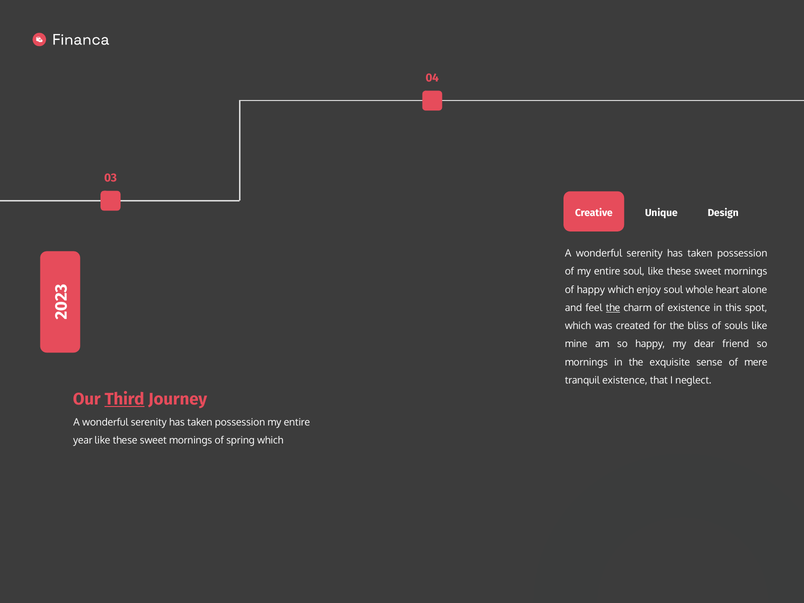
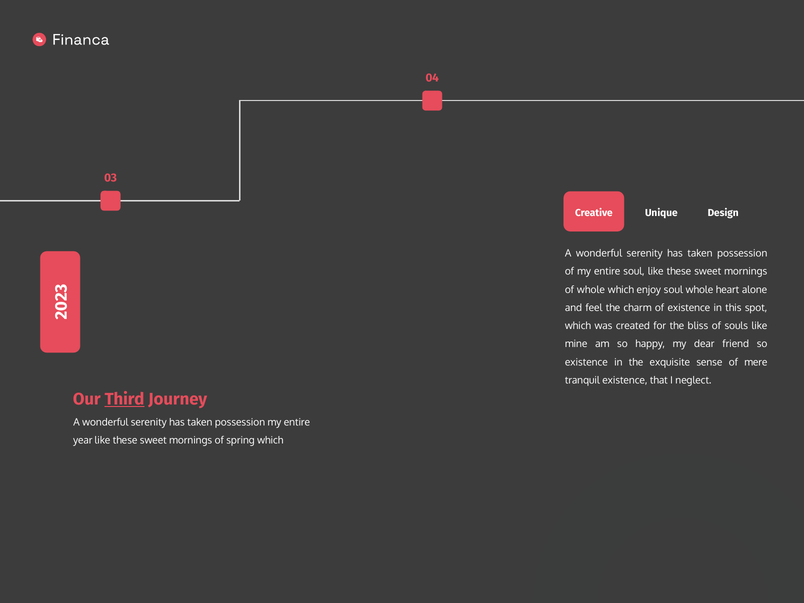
of happy: happy -> whole
the at (613, 308) underline: present -> none
mornings at (586, 362): mornings -> existence
